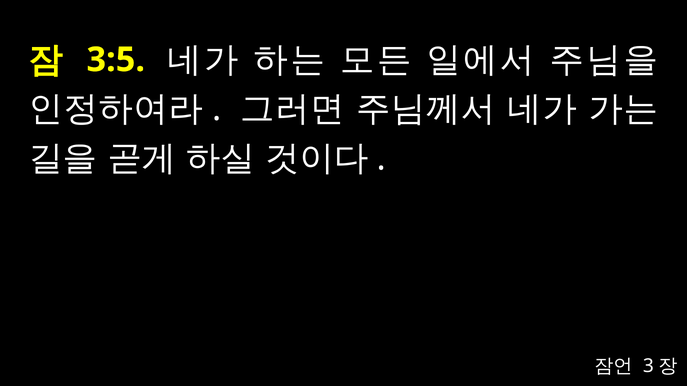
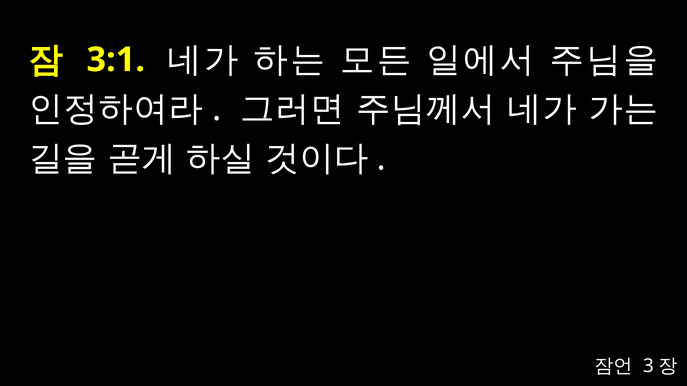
3:5: 3:5 -> 3:1
